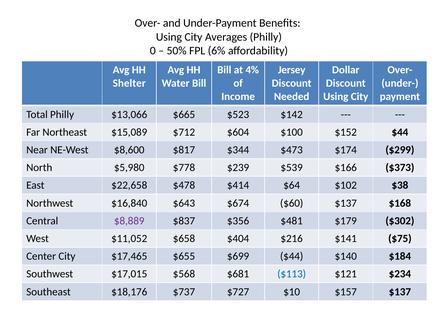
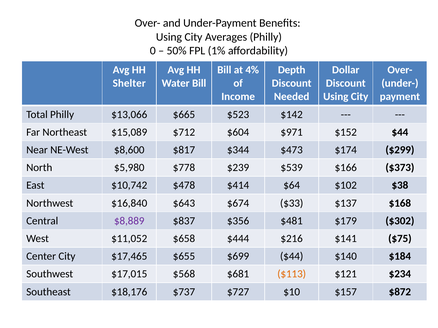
6%: 6% -> 1%
Jersey: Jersey -> Depth
$100: $100 -> $971
$22,658: $22,658 -> $10,742
$60: $60 -> $33
$404: $404 -> $444
$113 colour: blue -> orange
$157 $137: $137 -> $872
